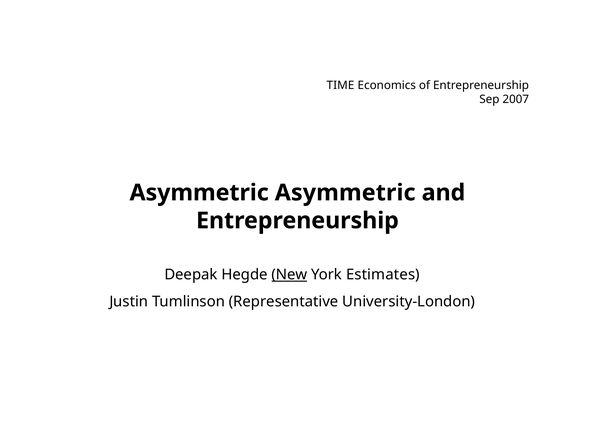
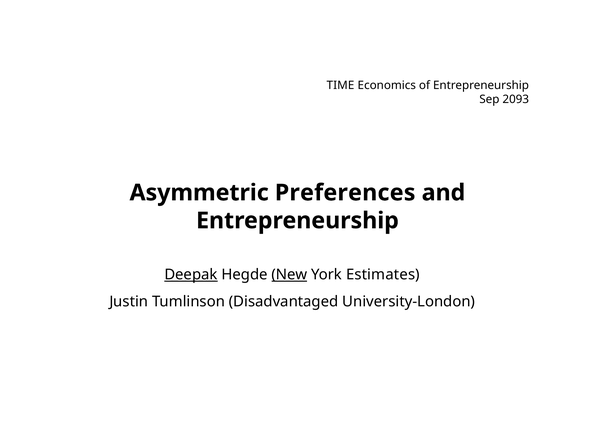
2007: 2007 -> 2093
Asymmetric Asymmetric: Asymmetric -> Preferences
Deepak underline: none -> present
Representative: Representative -> Disadvantaged
